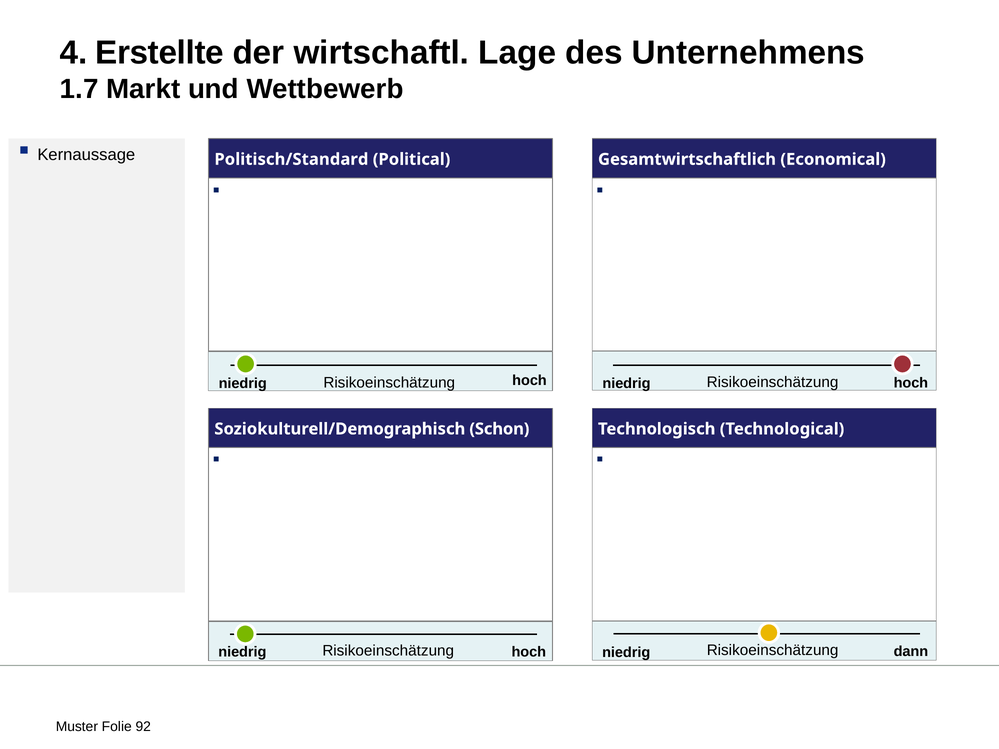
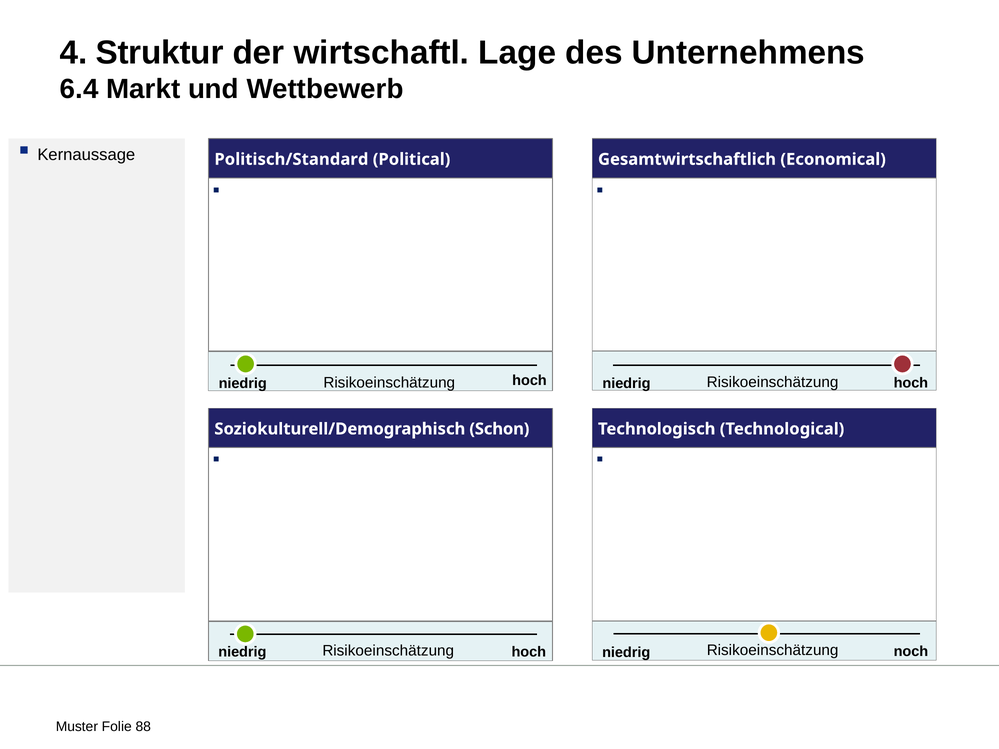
Erstellte: Erstellte -> Struktur
1.7: 1.7 -> 6.4
dann: dann -> noch
92: 92 -> 88
